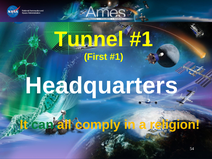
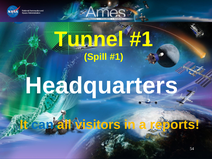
First: First -> Spill
can colour: green -> blue
comply: comply -> visitors
religion: religion -> reports
